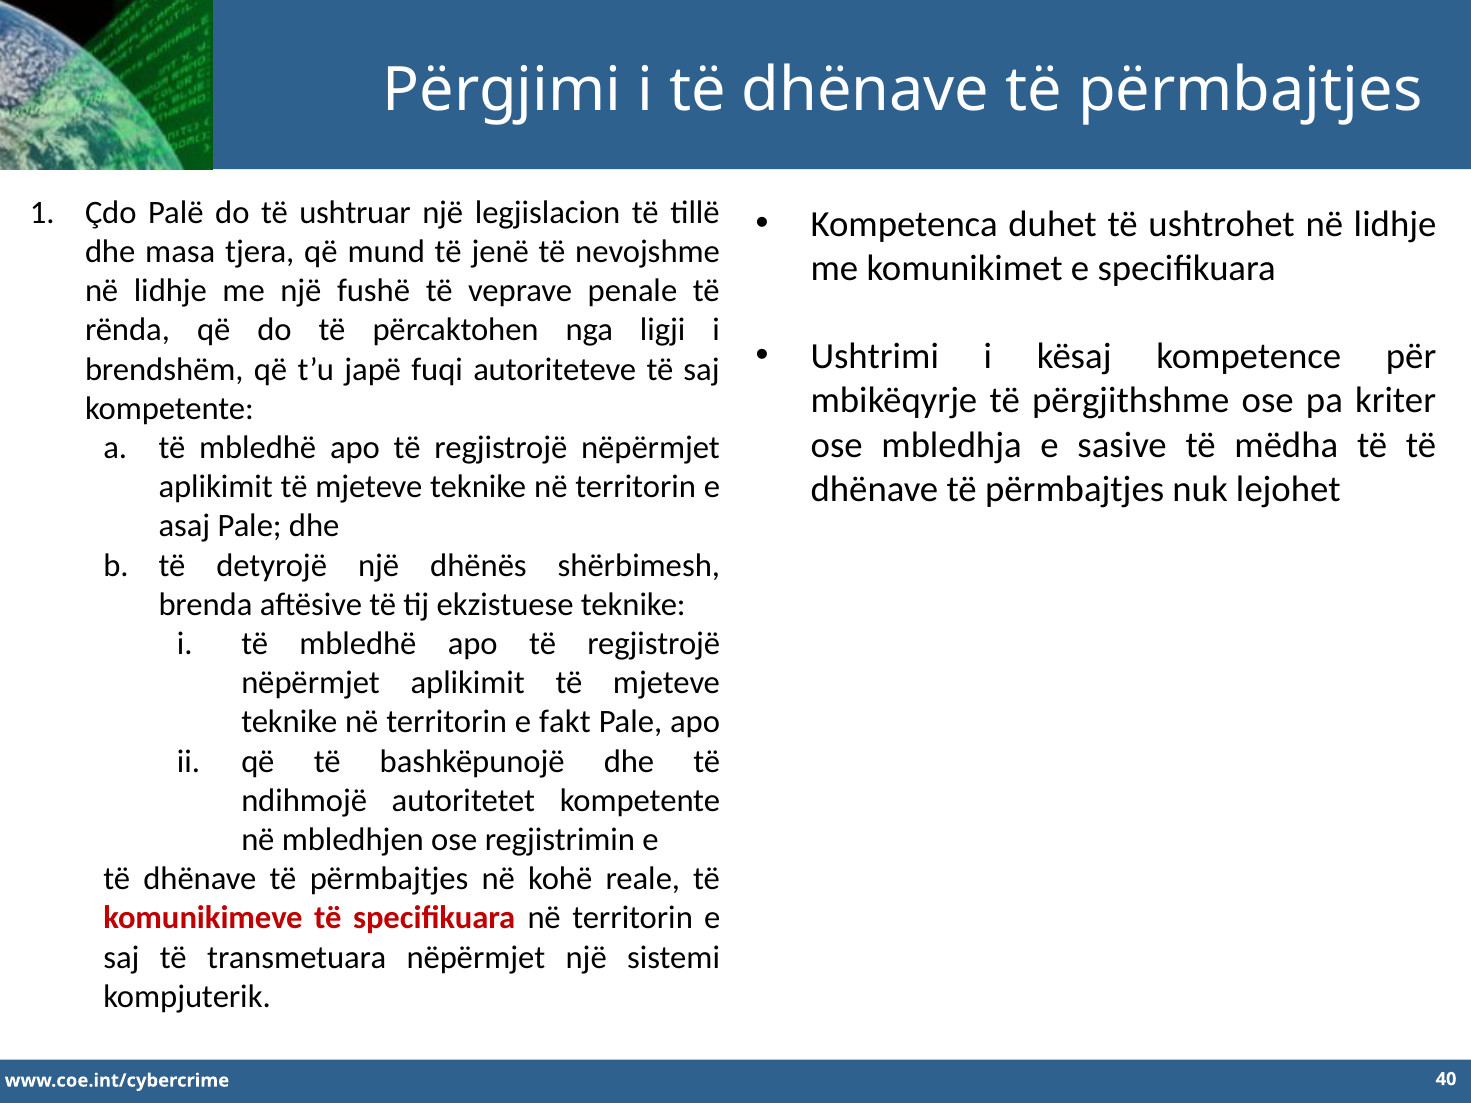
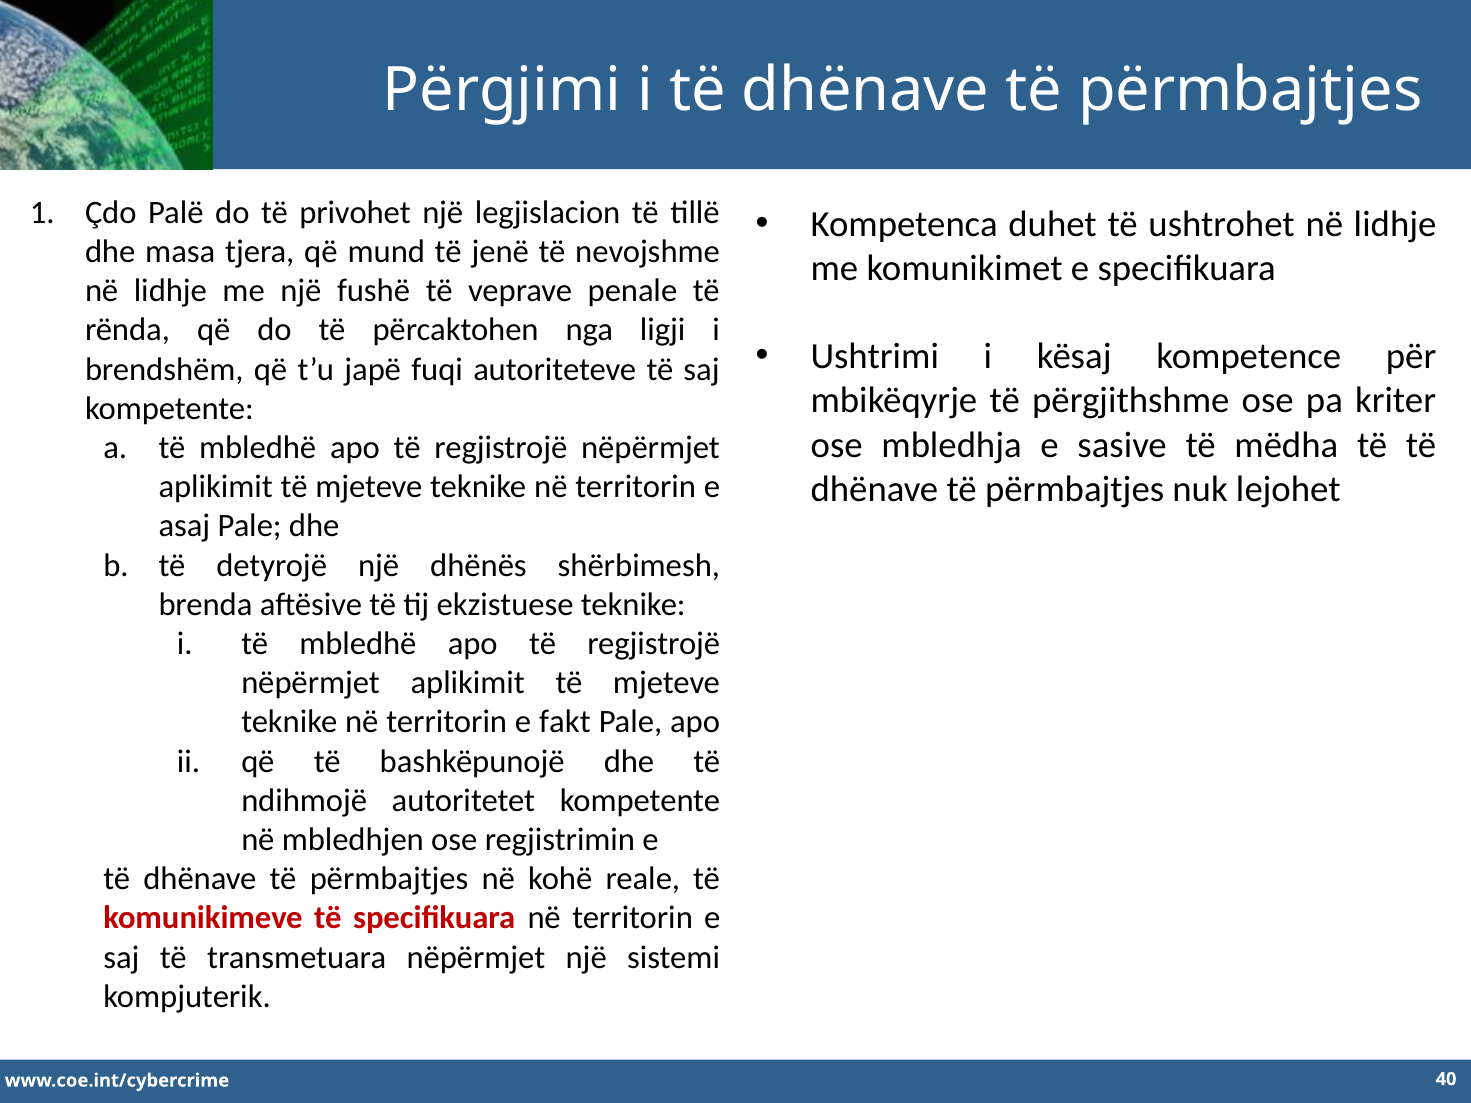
ushtruar: ushtruar -> privohet
